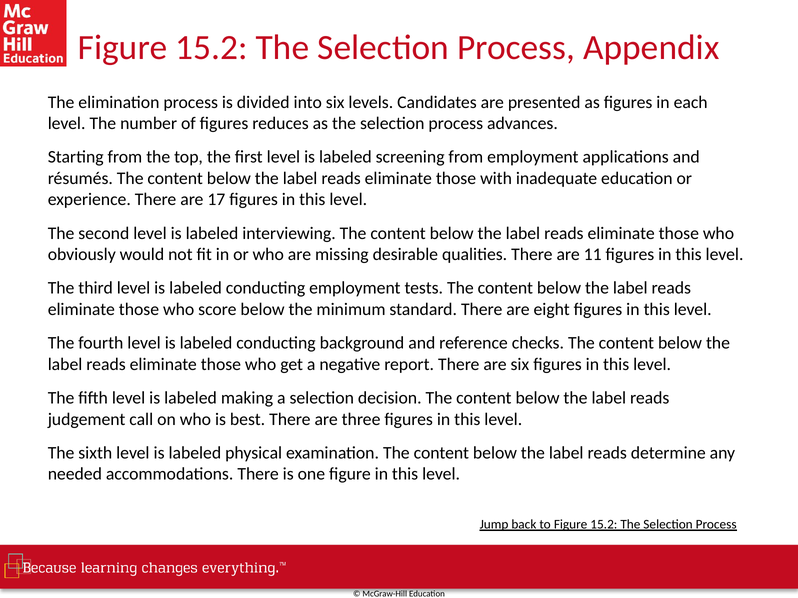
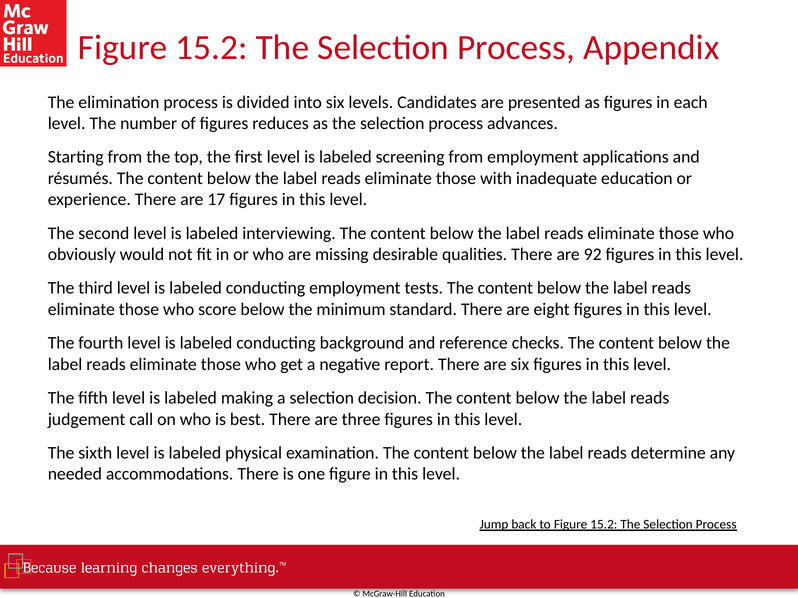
11: 11 -> 92
